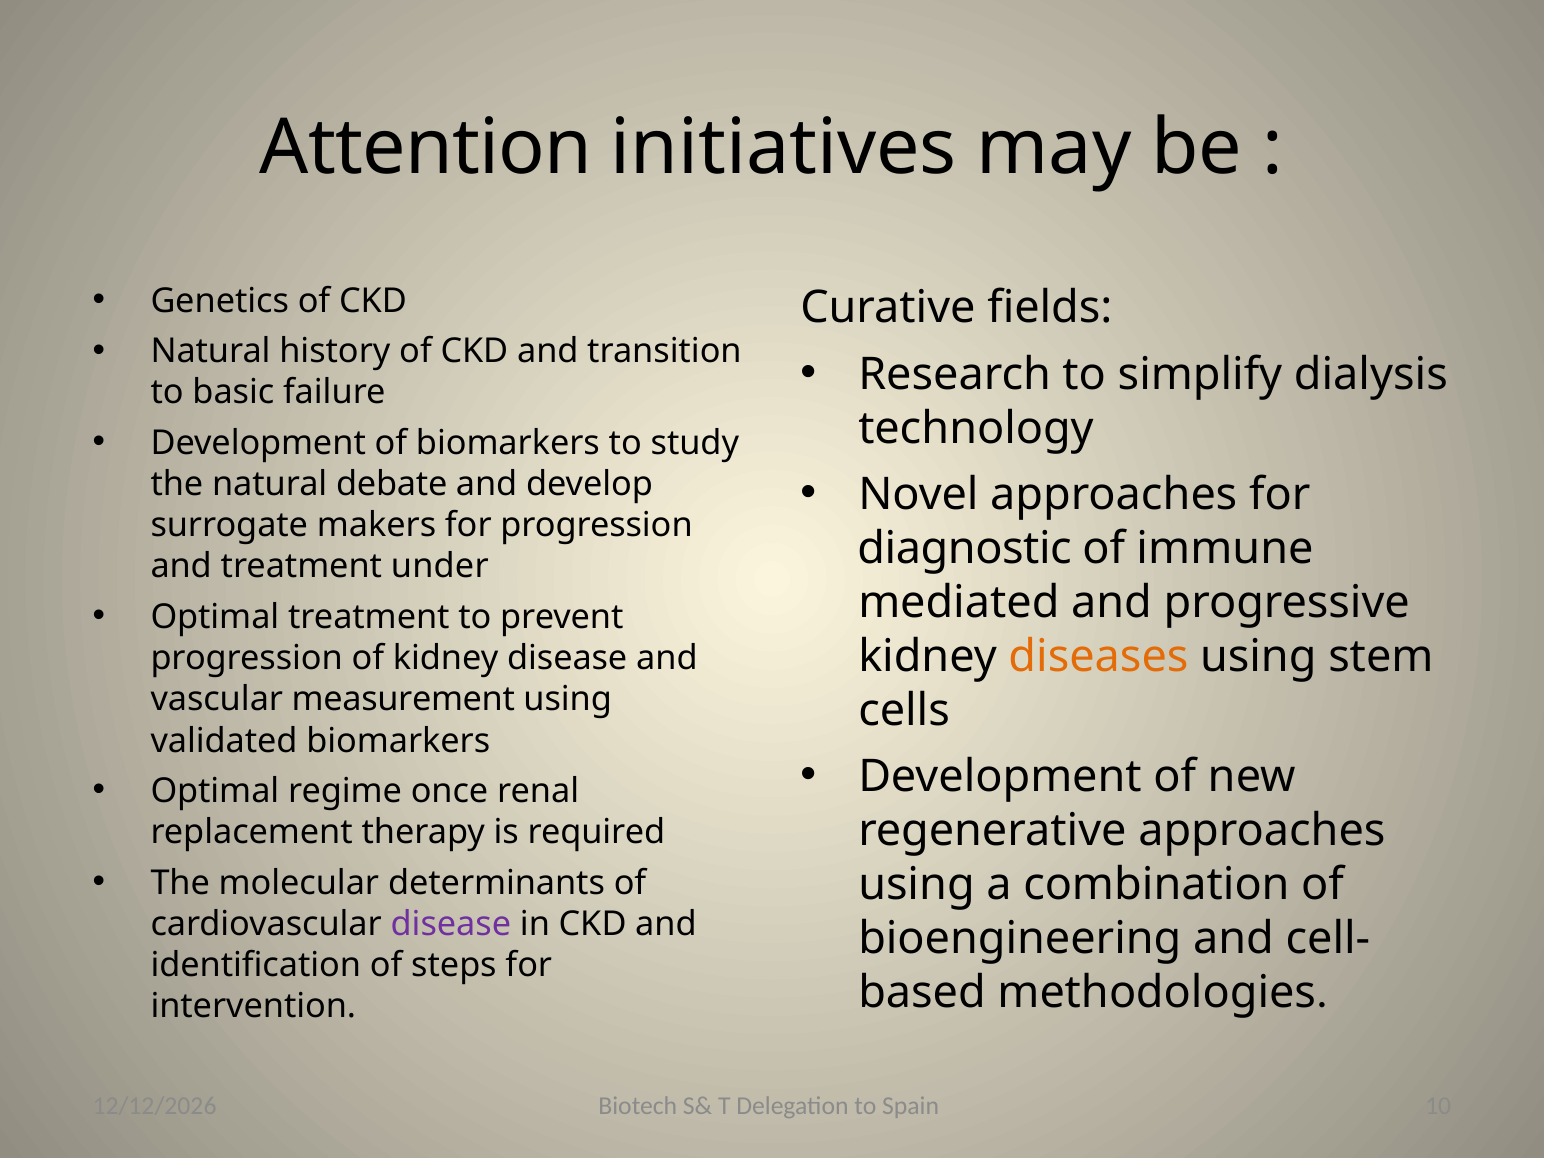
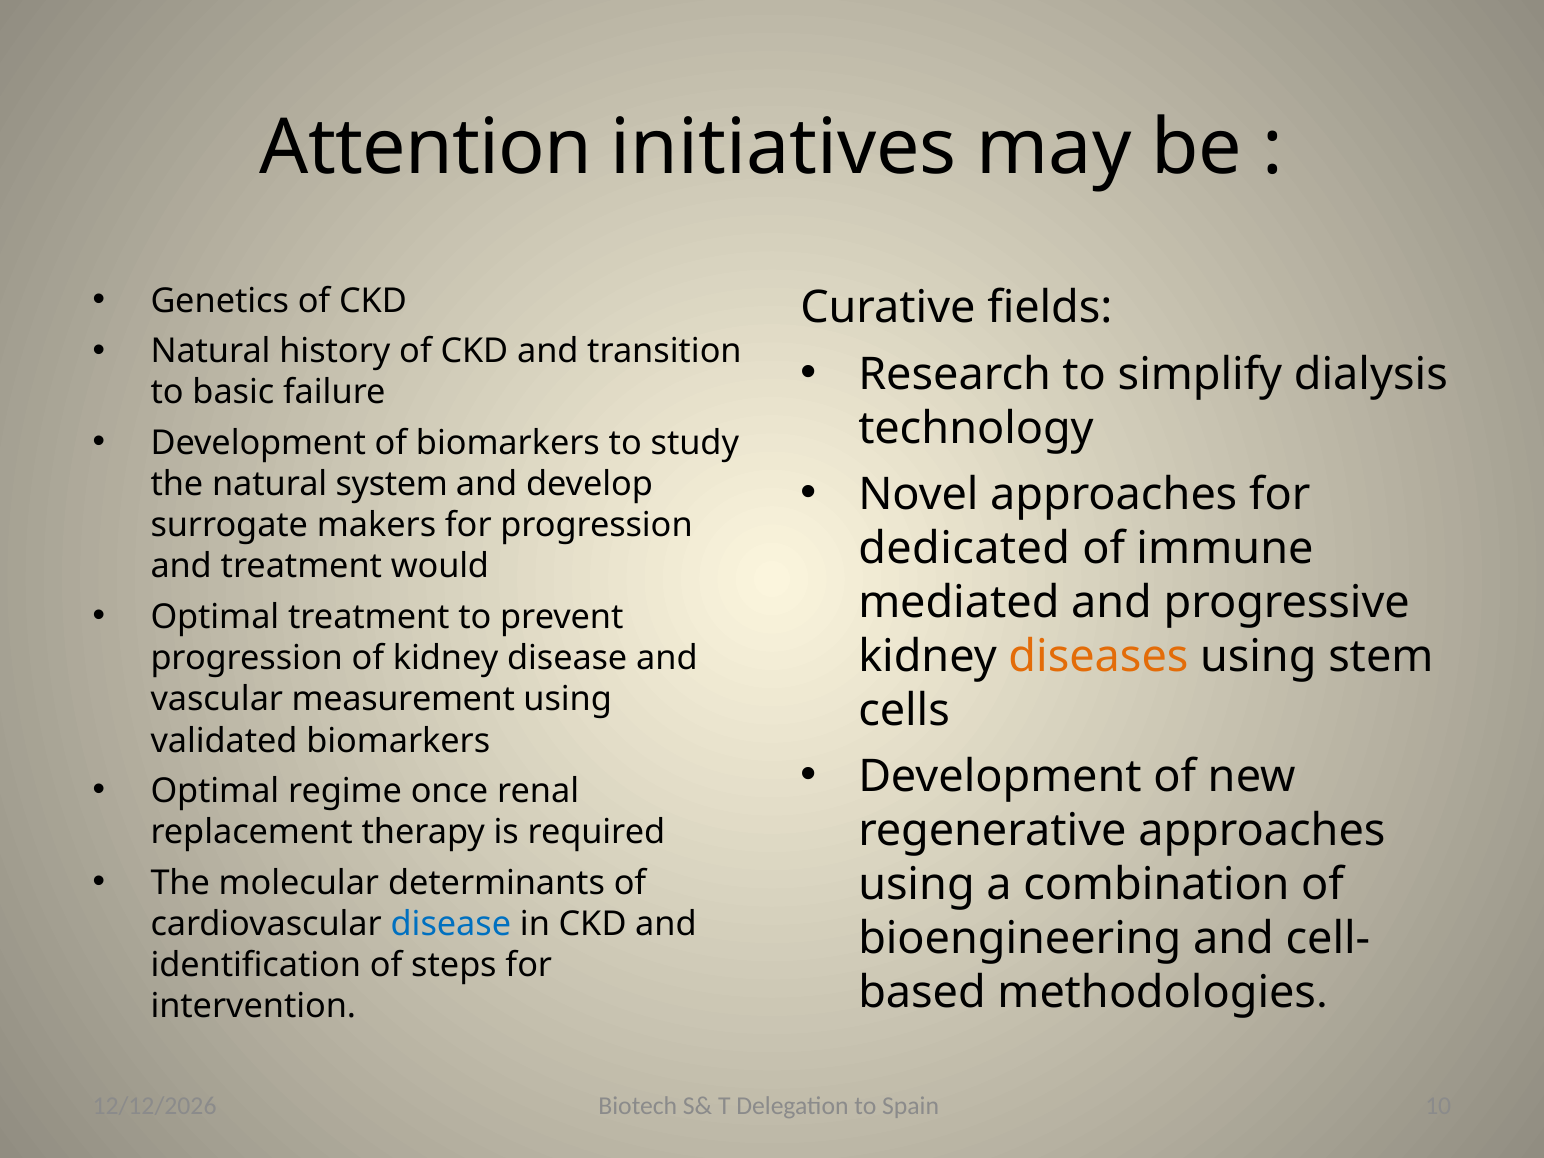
debate: debate -> system
diagnostic: diagnostic -> dedicated
under: under -> would
disease at (451, 924) colour: purple -> blue
